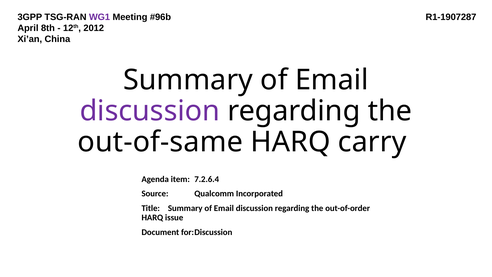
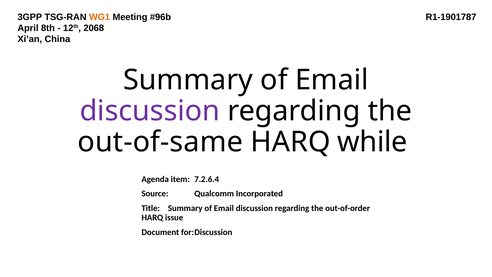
WG1 colour: purple -> orange
R1-1907287: R1-1907287 -> R1-1901787
2012: 2012 -> 2068
carry: carry -> while
